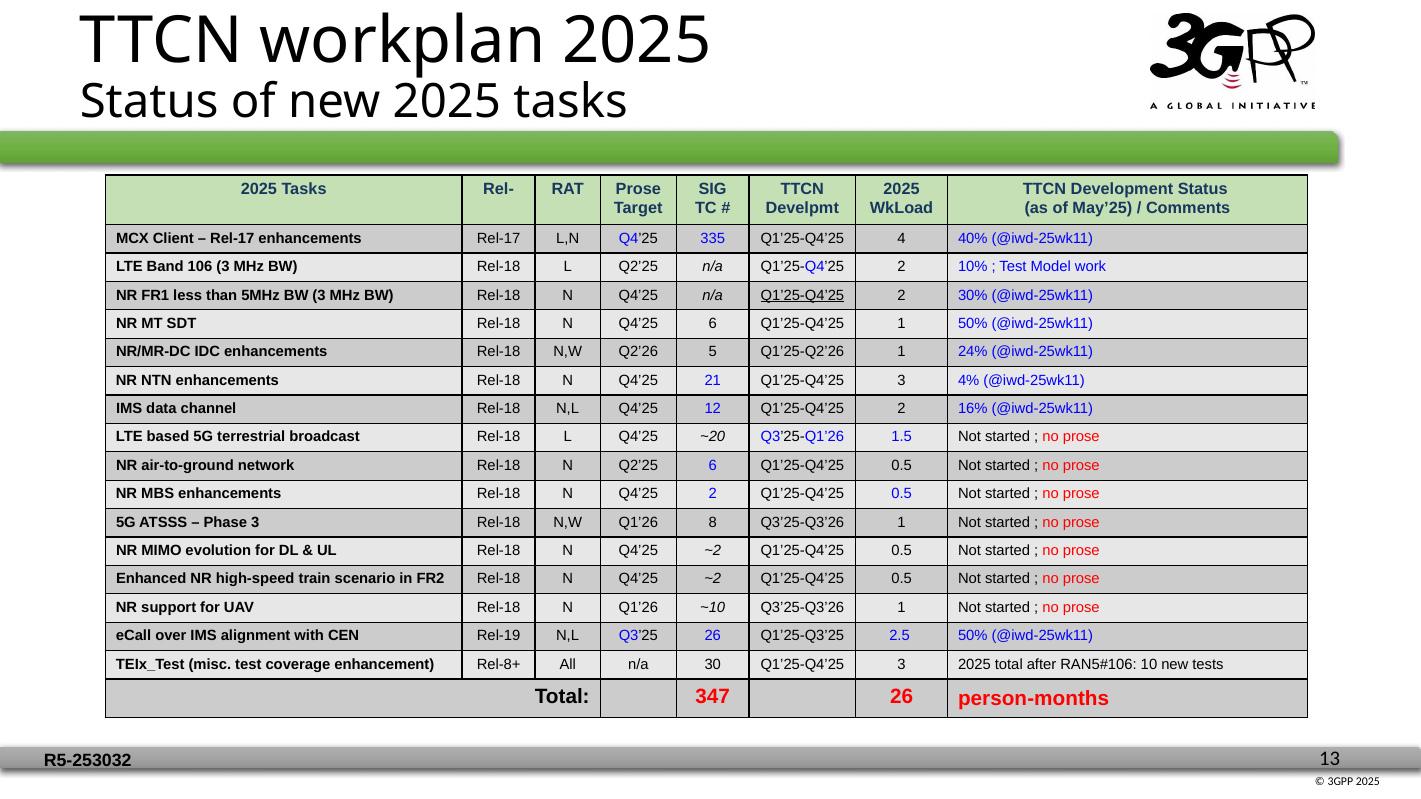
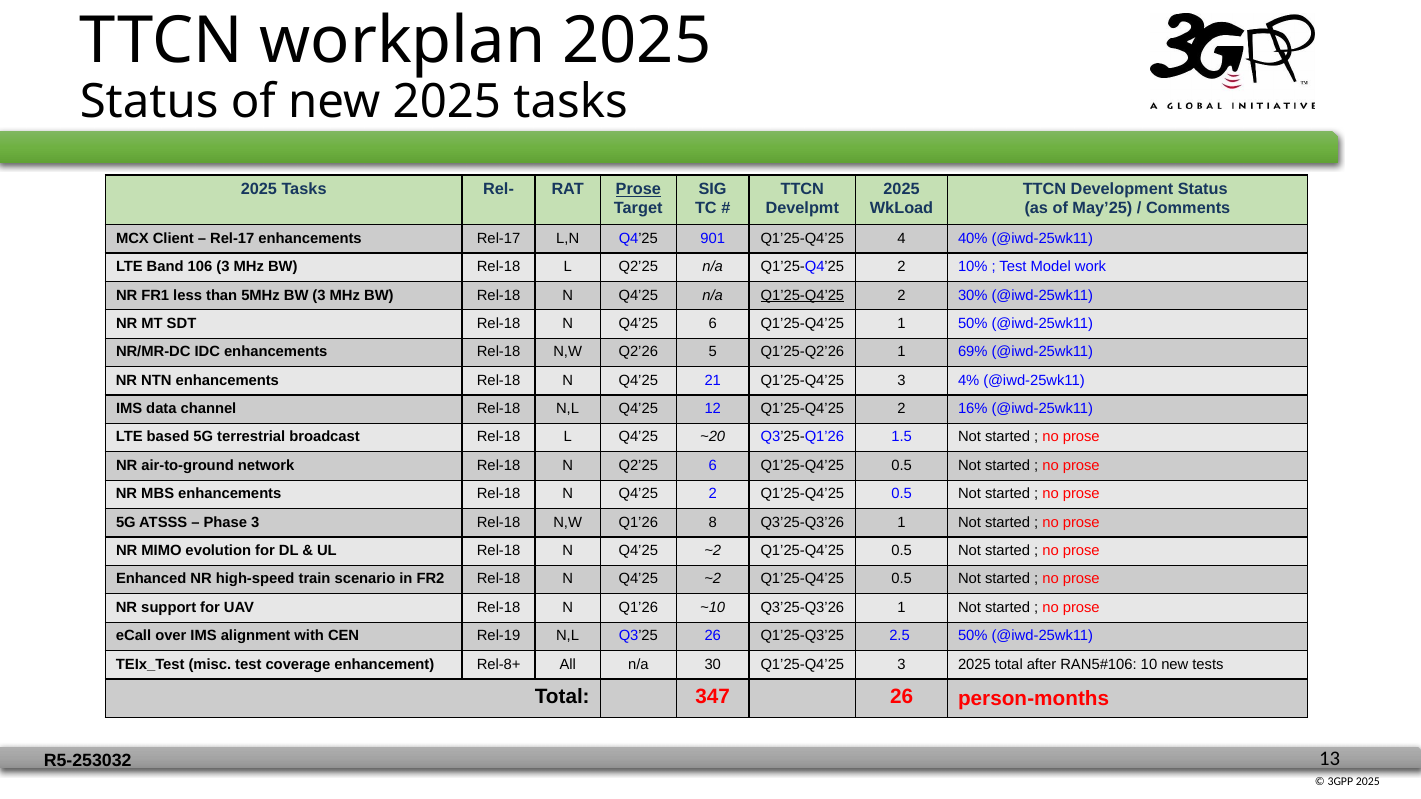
Prose at (638, 190) underline: none -> present
335: 335 -> 901
24%: 24% -> 69%
